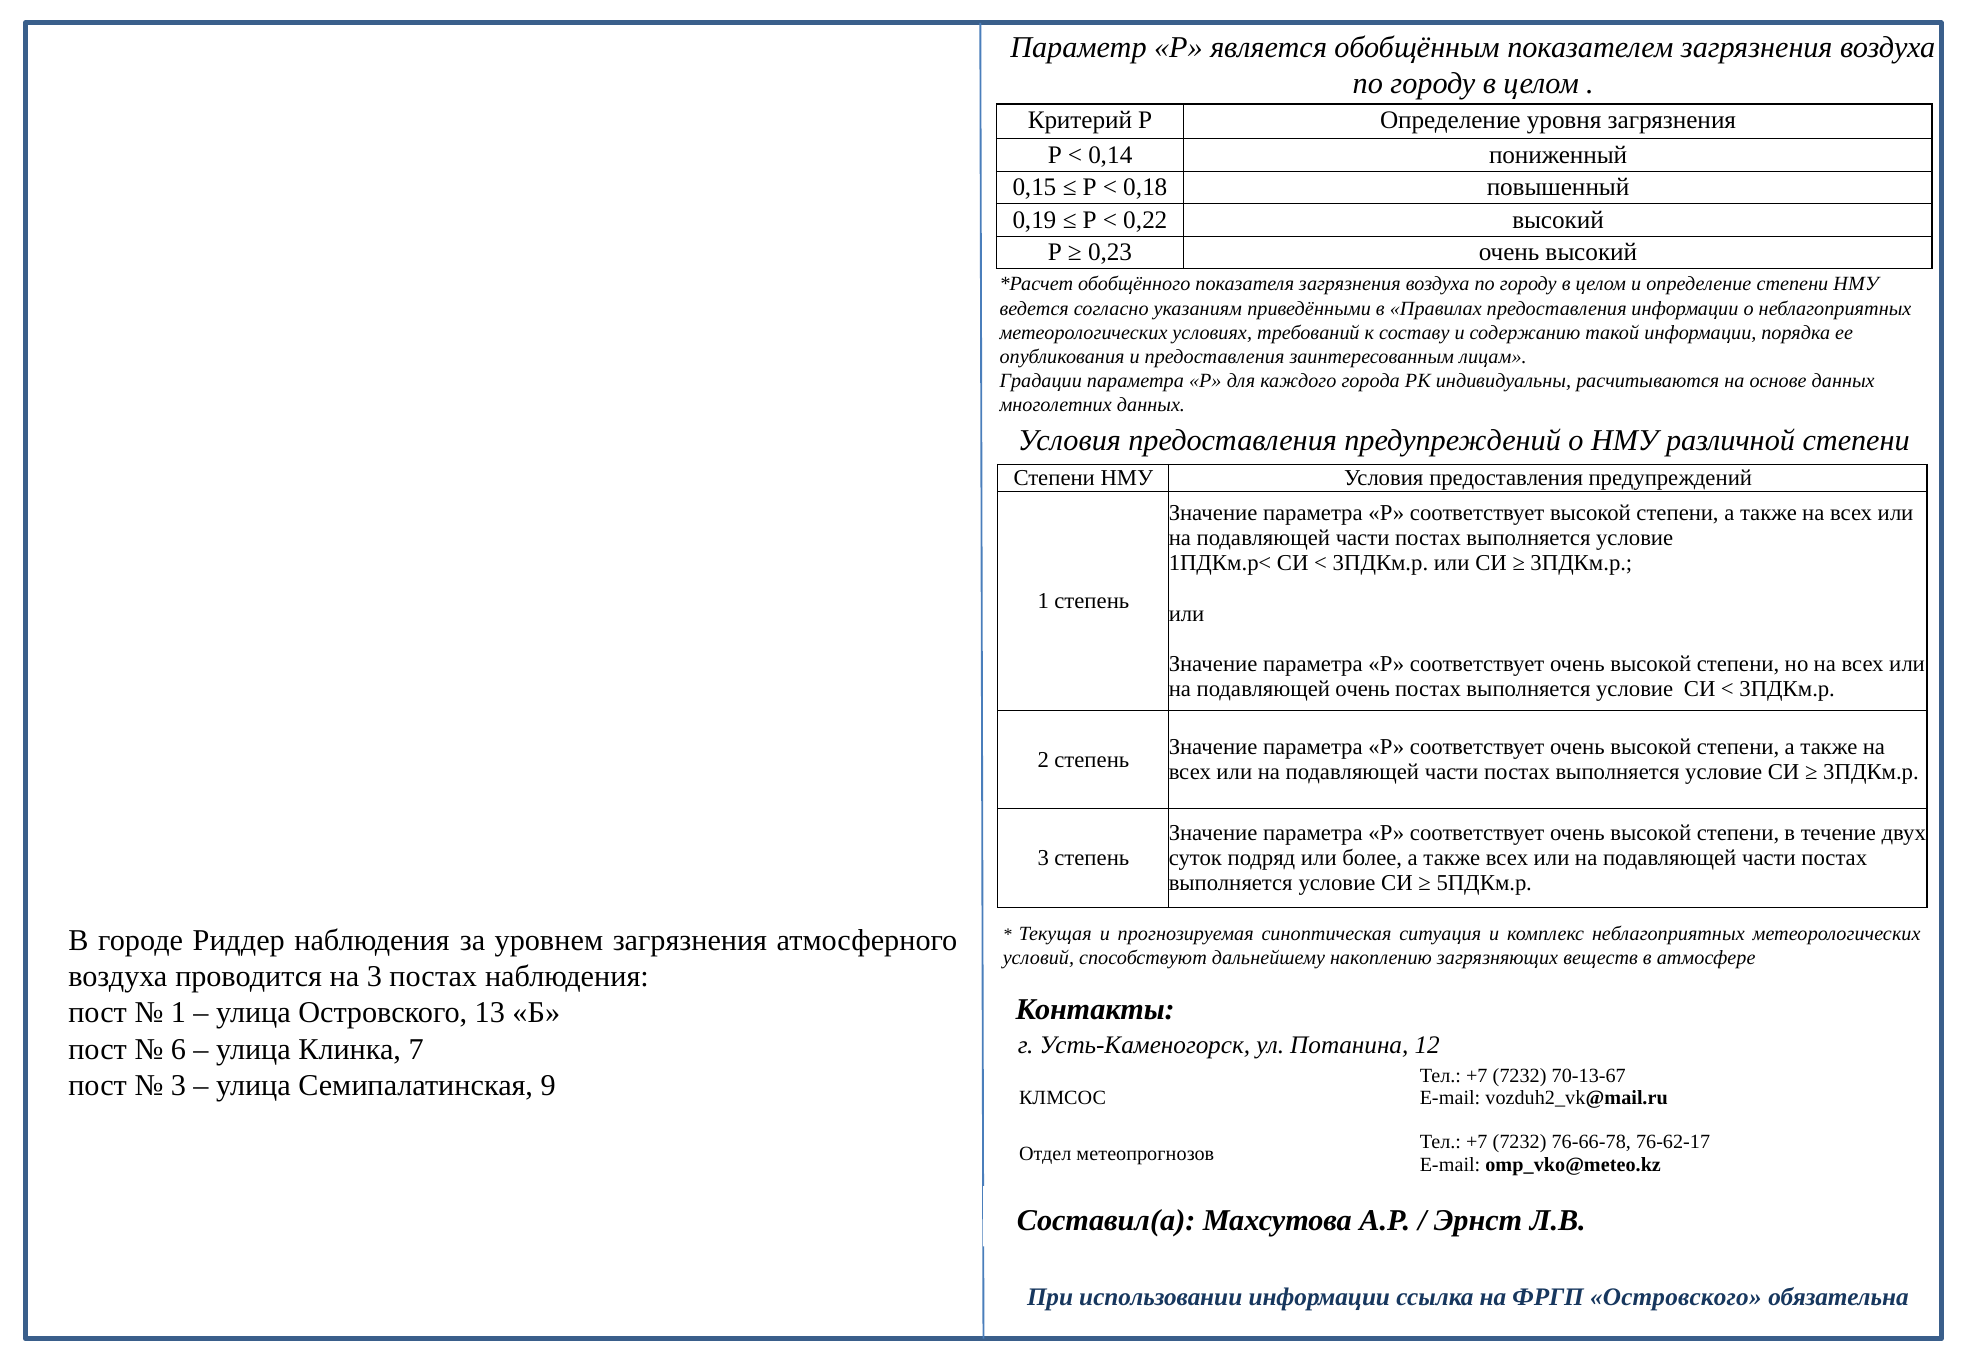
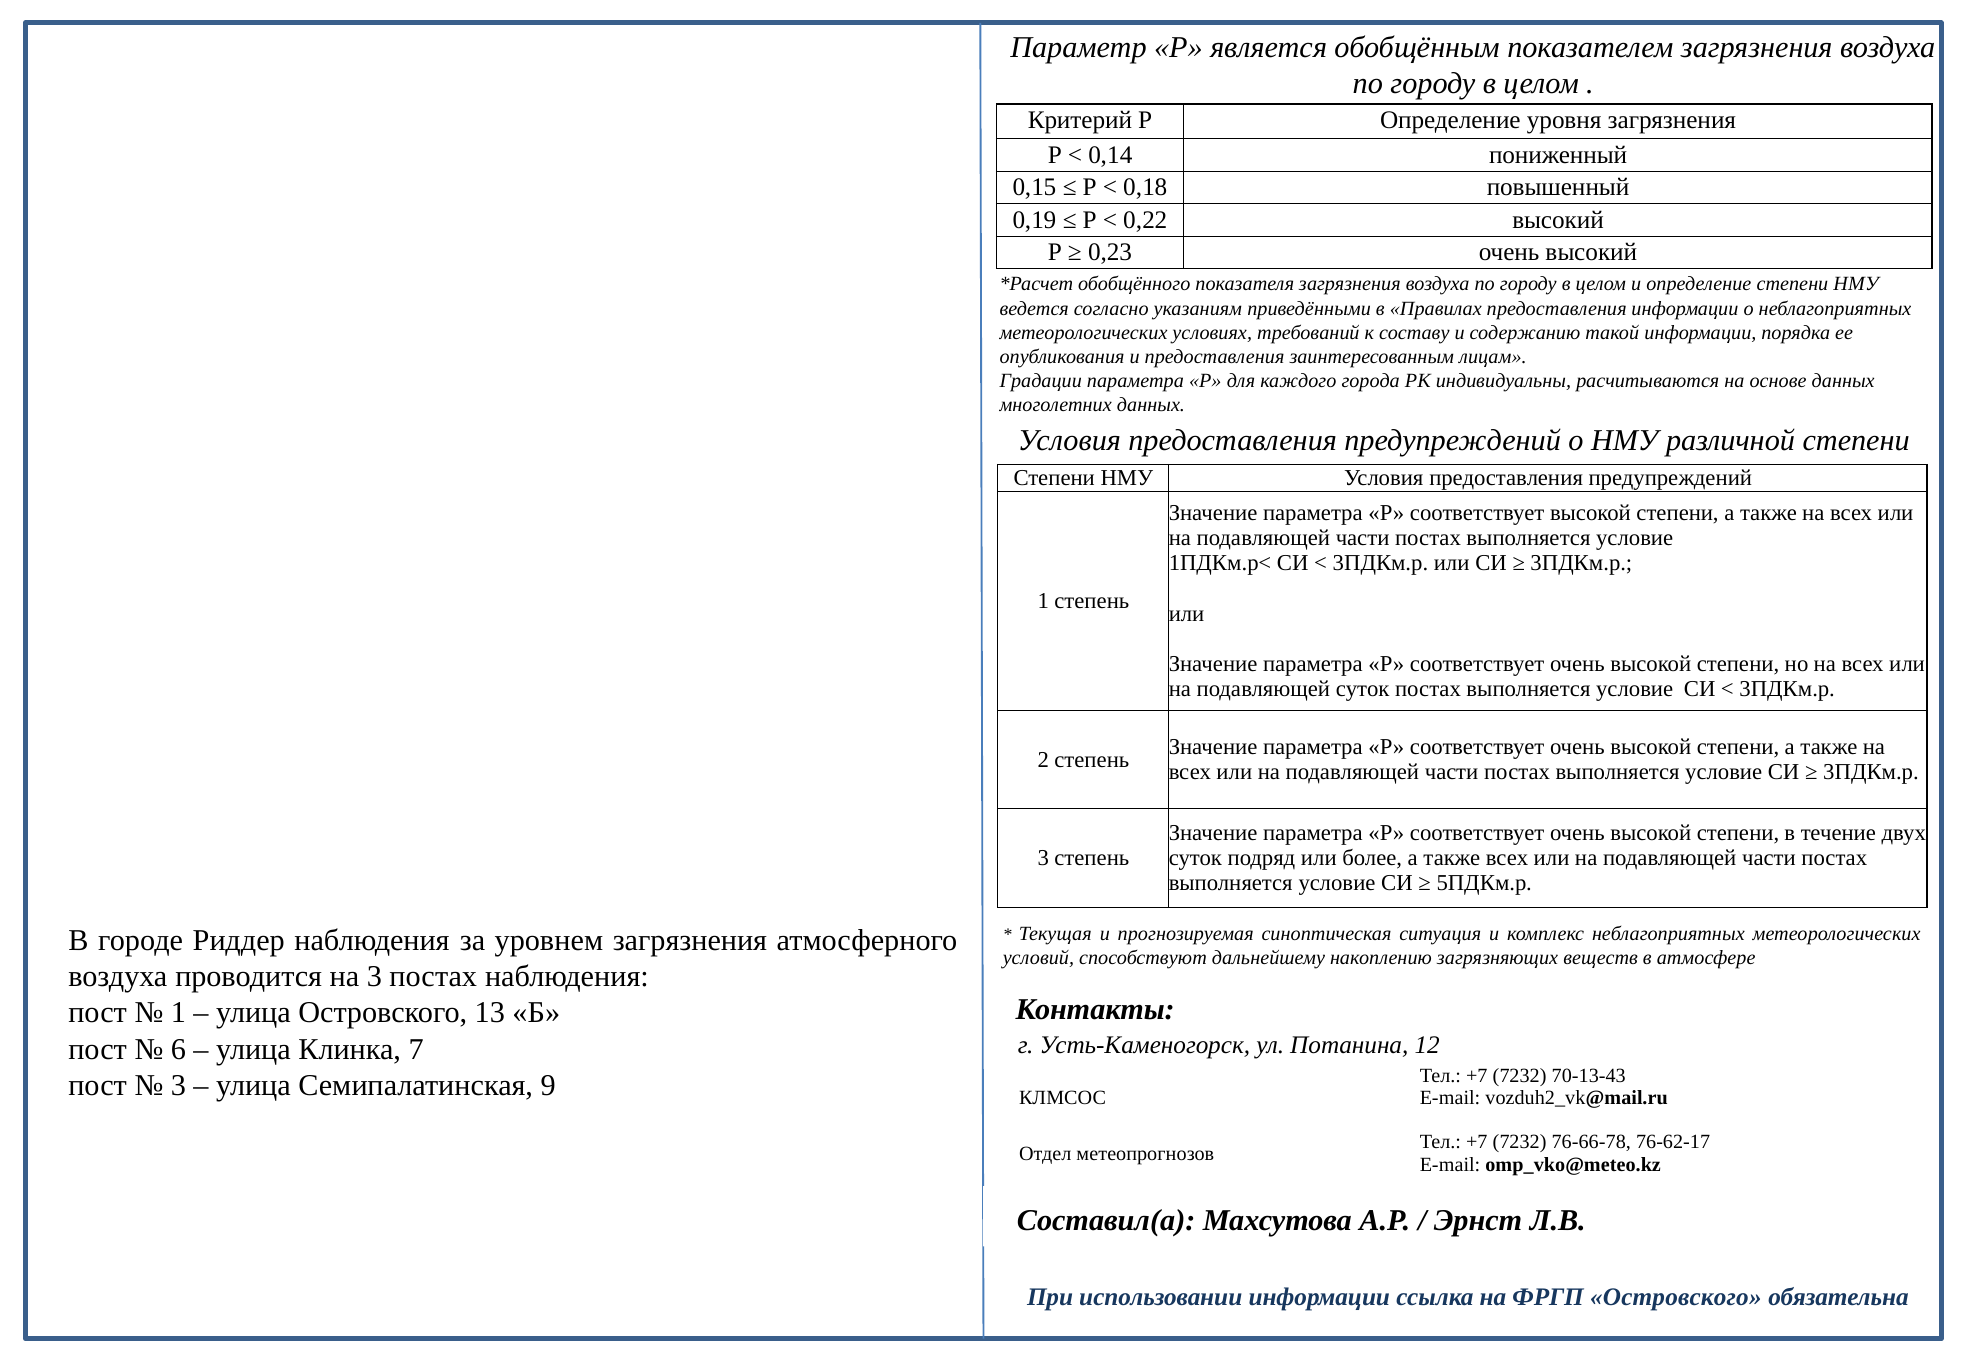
подавляющей очень: очень -> суток
70-13-67: 70-13-67 -> 70-13-43
